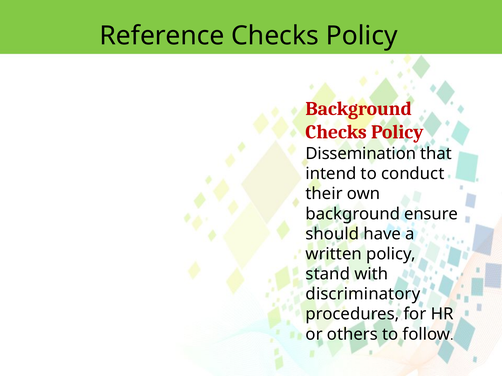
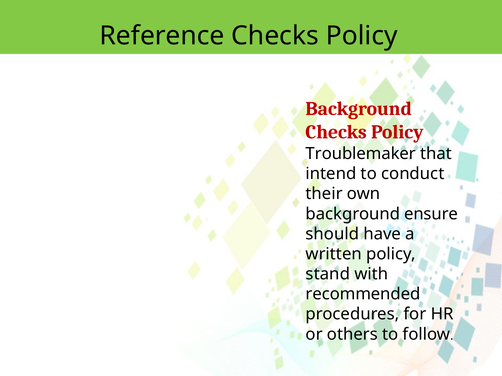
Dissemination: Dissemination -> Troublemaker
discriminatory: discriminatory -> recommended
